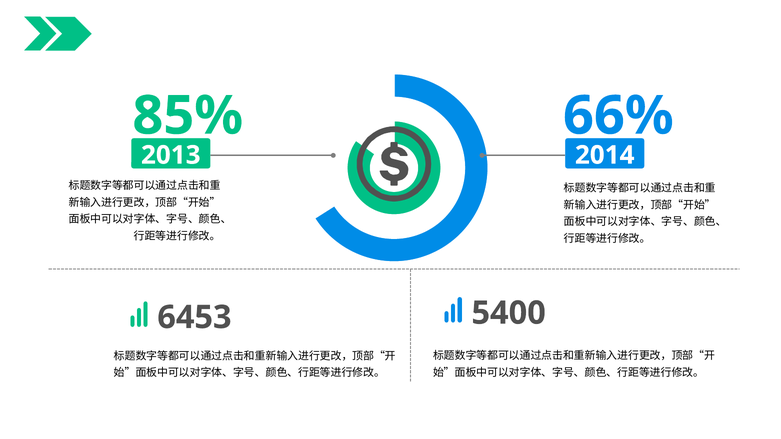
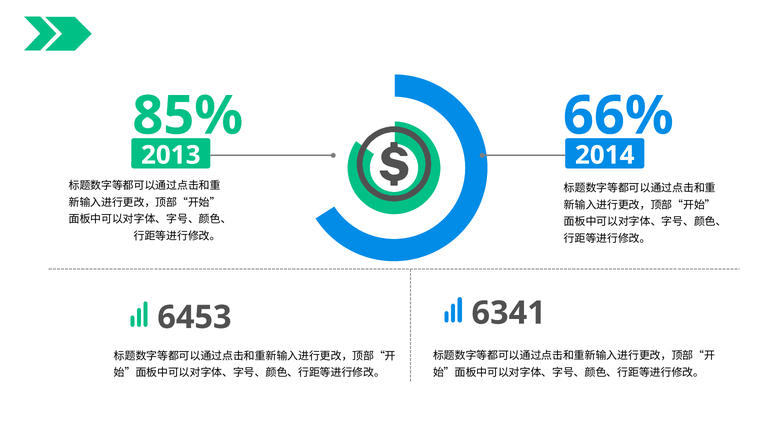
5400: 5400 -> 6341
